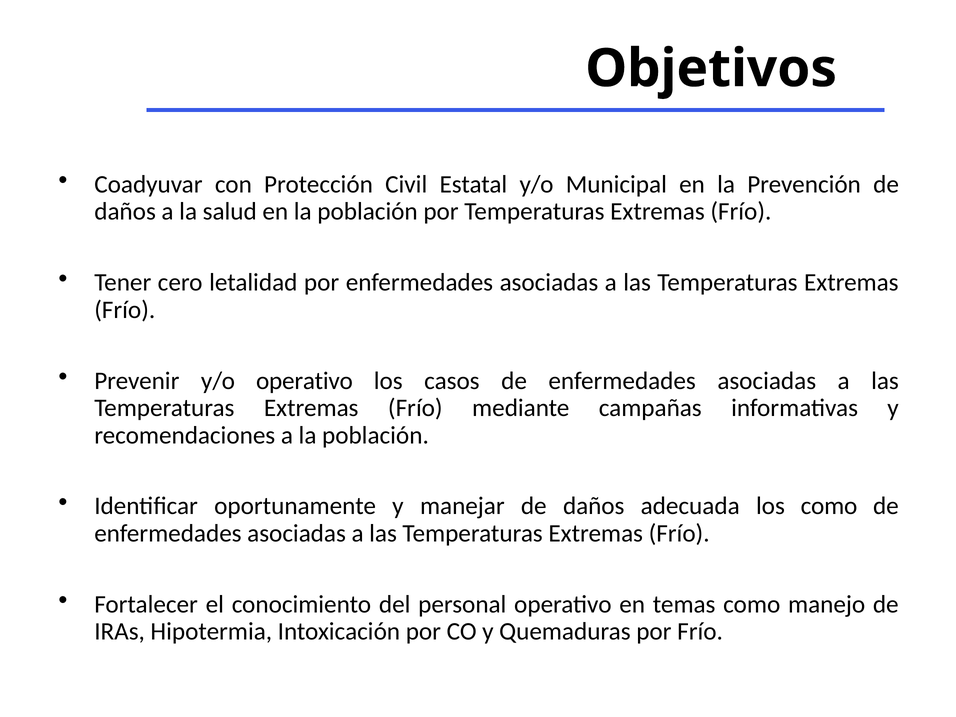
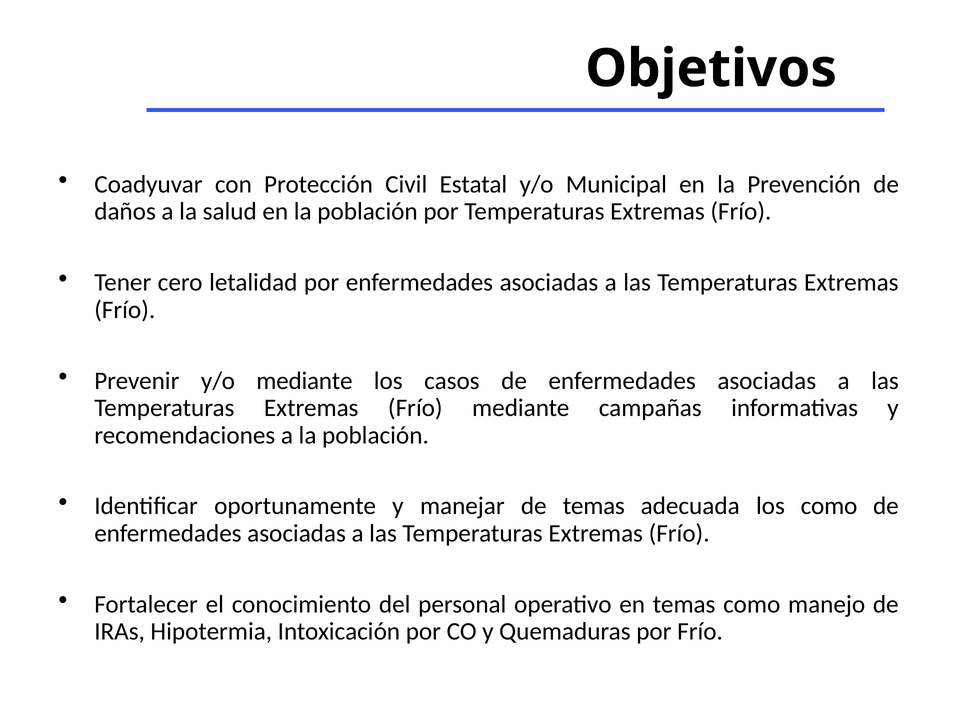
y/o operativo: operativo -> mediante
manejar de daños: daños -> temas
